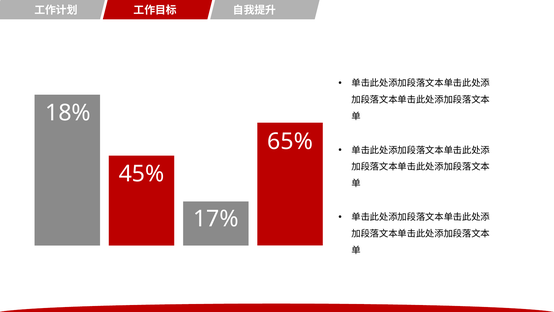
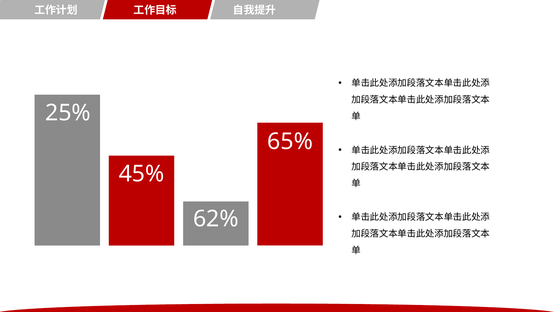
18%: 18% -> 25%
17%: 17% -> 62%
